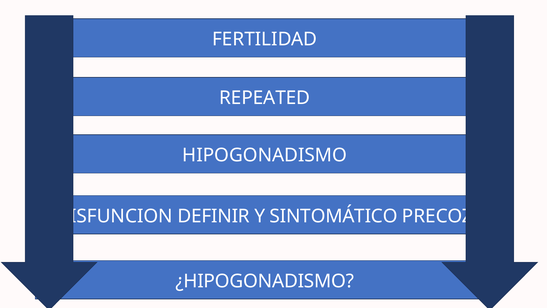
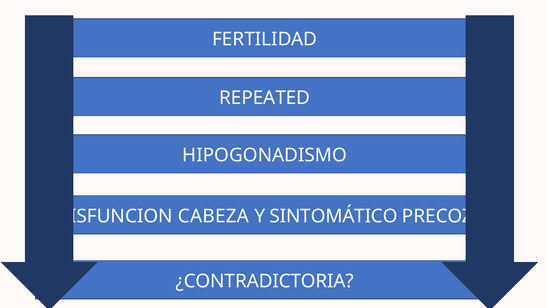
DEFINIR: DEFINIR -> CABEZA
¿HIPOGONADISMO: ¿HIPOGONADISMO -> ¿CONTRADICTORIA
